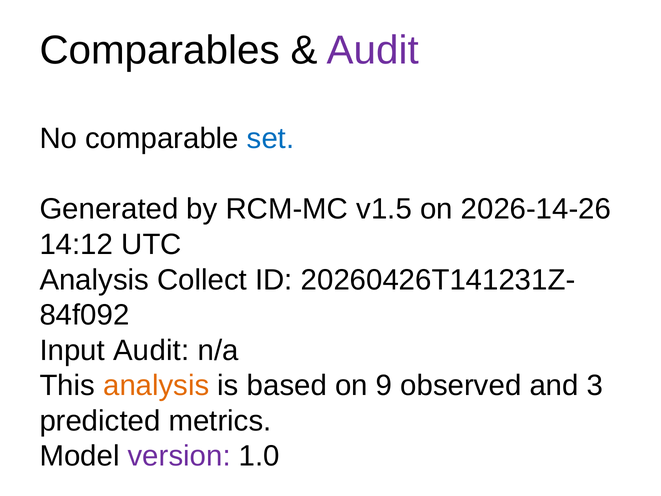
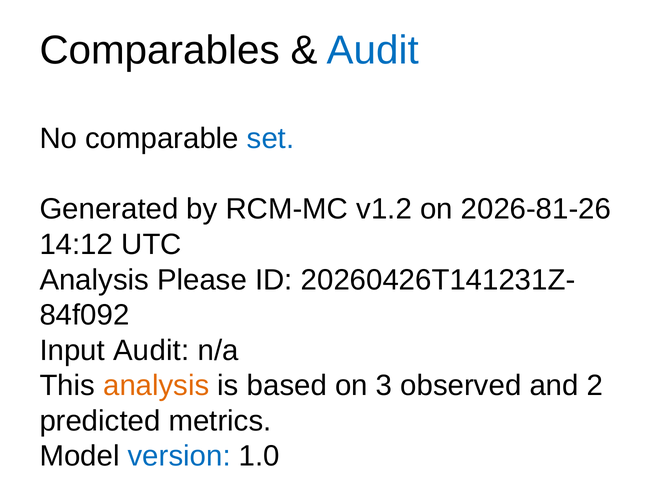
Audit at (373, 50) colour: purple -> blue
v1.5: v1.5 -> v1.2
2026-14-26: 2026-14-26 -> 2026-81-26
Collect: Collect -> Please
9: 9 -> 3
3: 3 -> 2
version colour: purple -> blue
